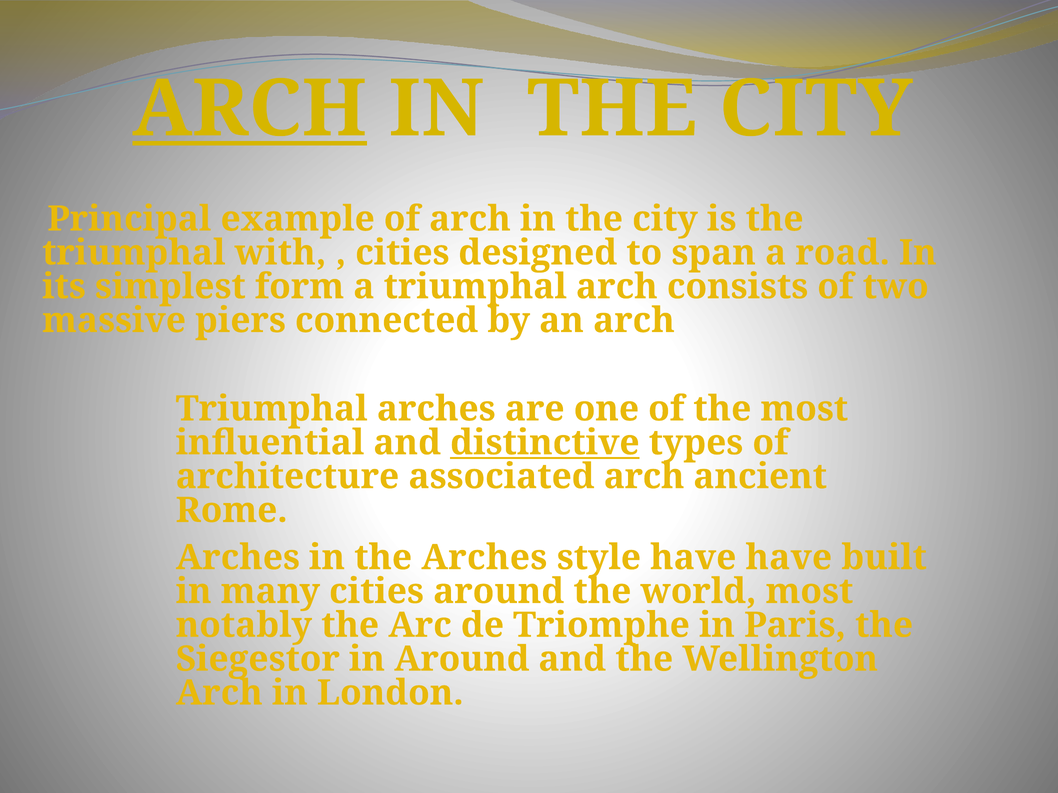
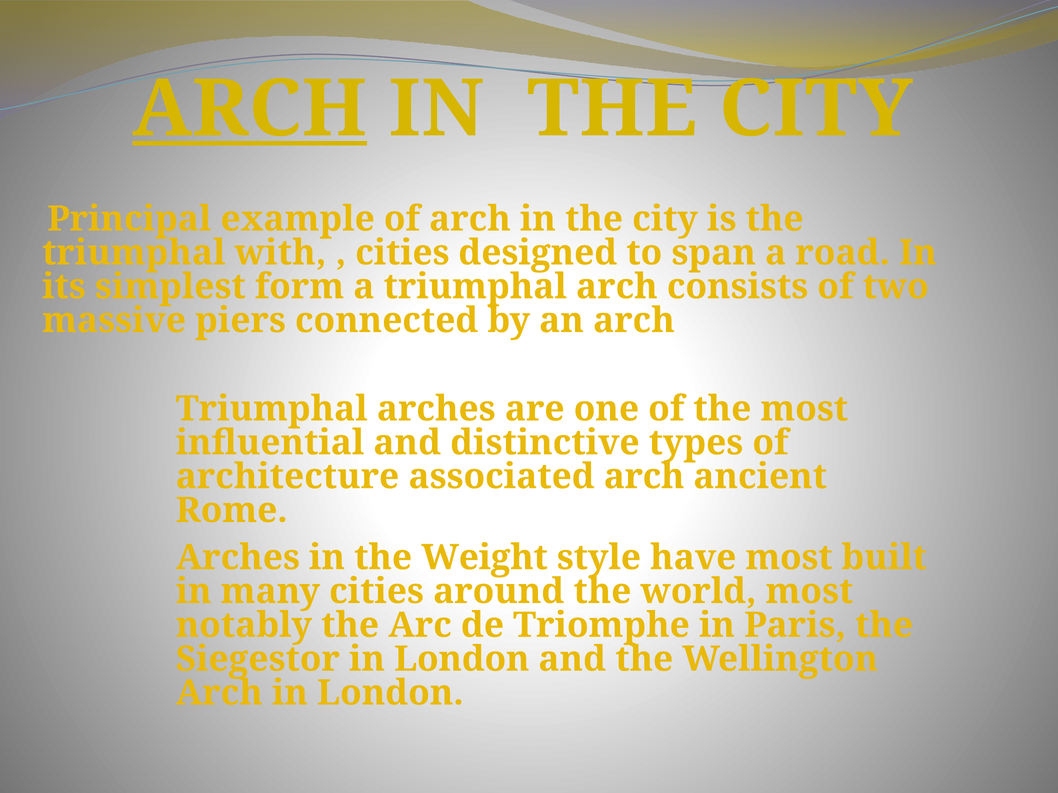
distinctive underline: present -> none
the Arches: Arches -> Weight
have have: have -> most
Siegestor in Around: Around -> London
